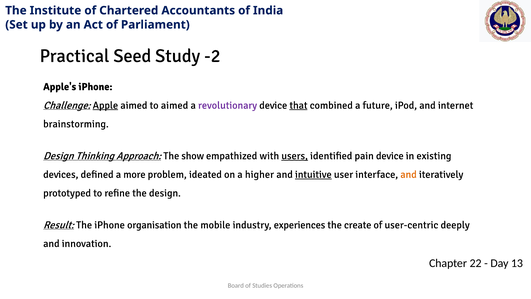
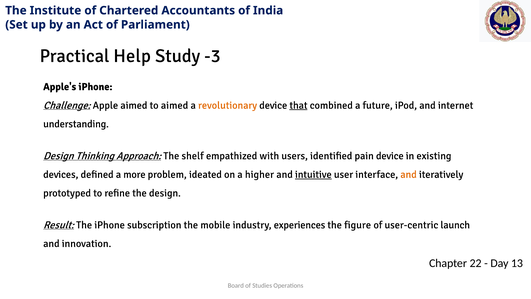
Seed: Seed -> Help
-2: -2 -> -3
Apple underline: present -> none
revolutionary colour: purple -> orange
brainstorming: brainstorming -> understanding
show: show -> shelf
users underline: present -> none
organisation: organisation -> subscription
create: create -> figure
deeply: deeply -> launch
